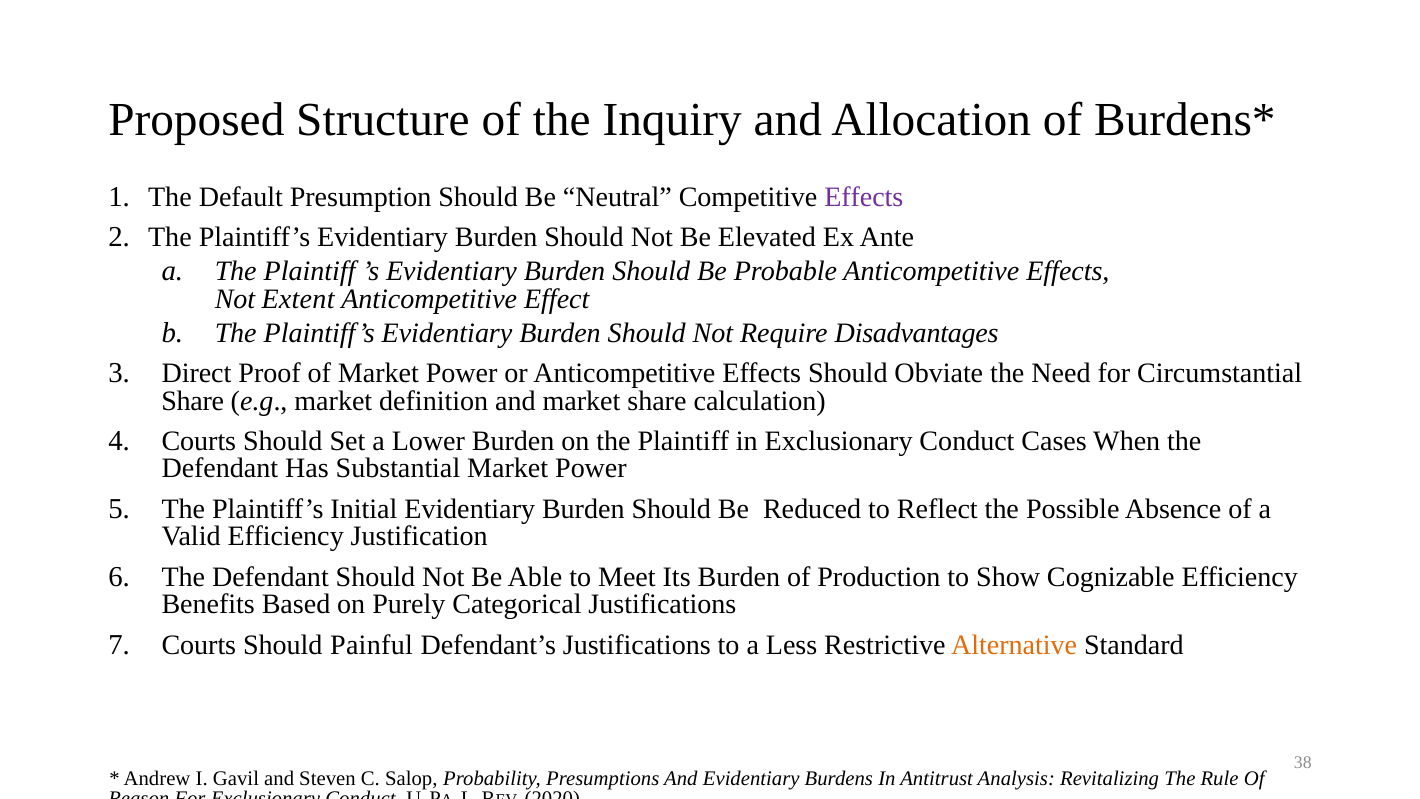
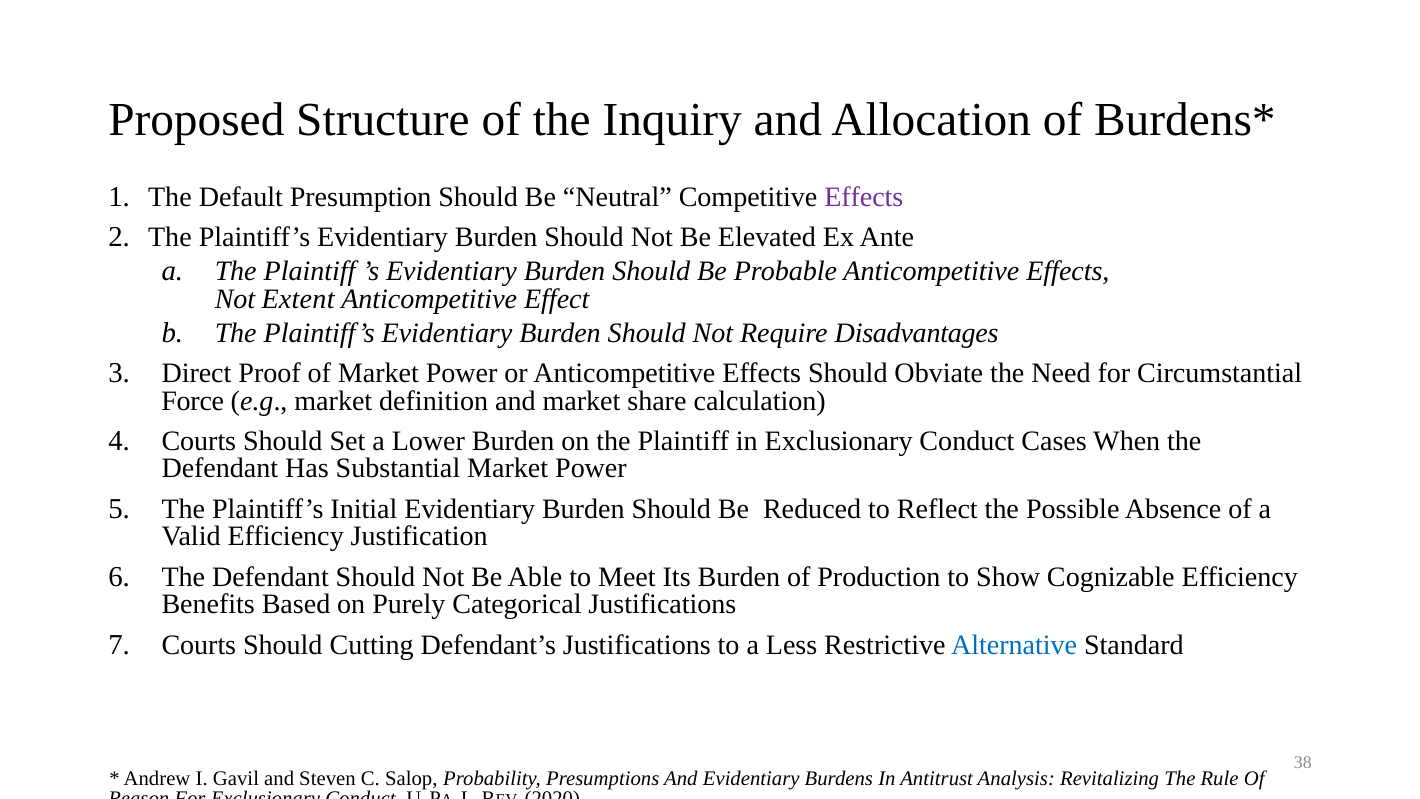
Share at (193, 401): Share -> Force
Painful: Painful -> Cutting
Alternative colour: orange -> blue
